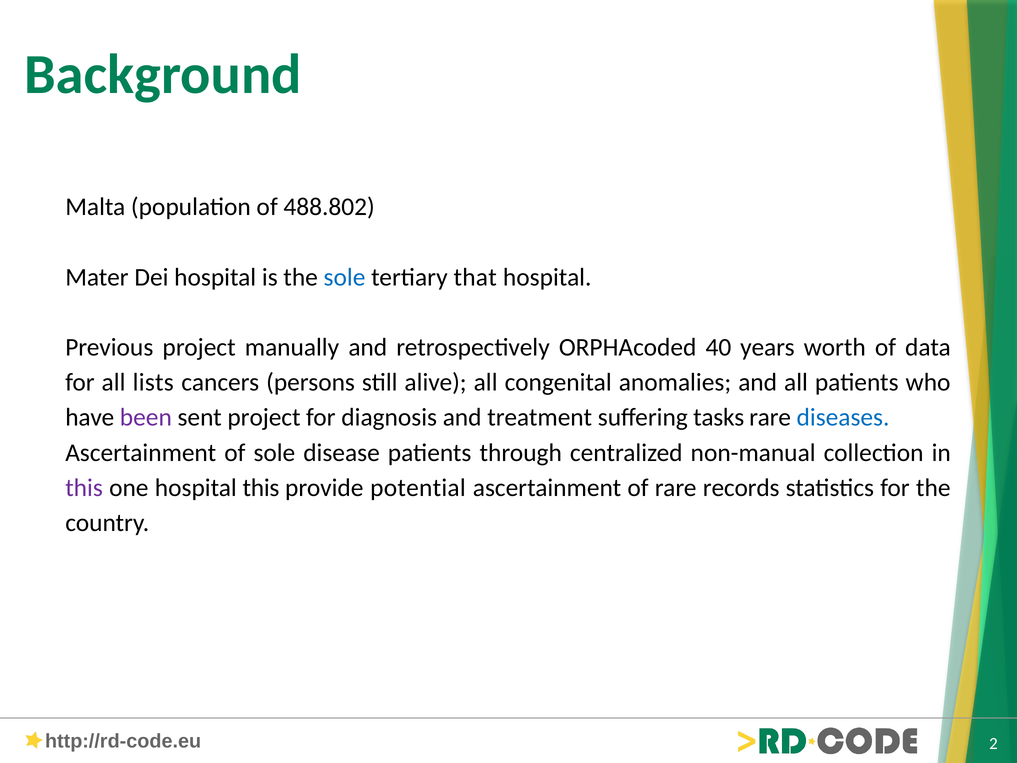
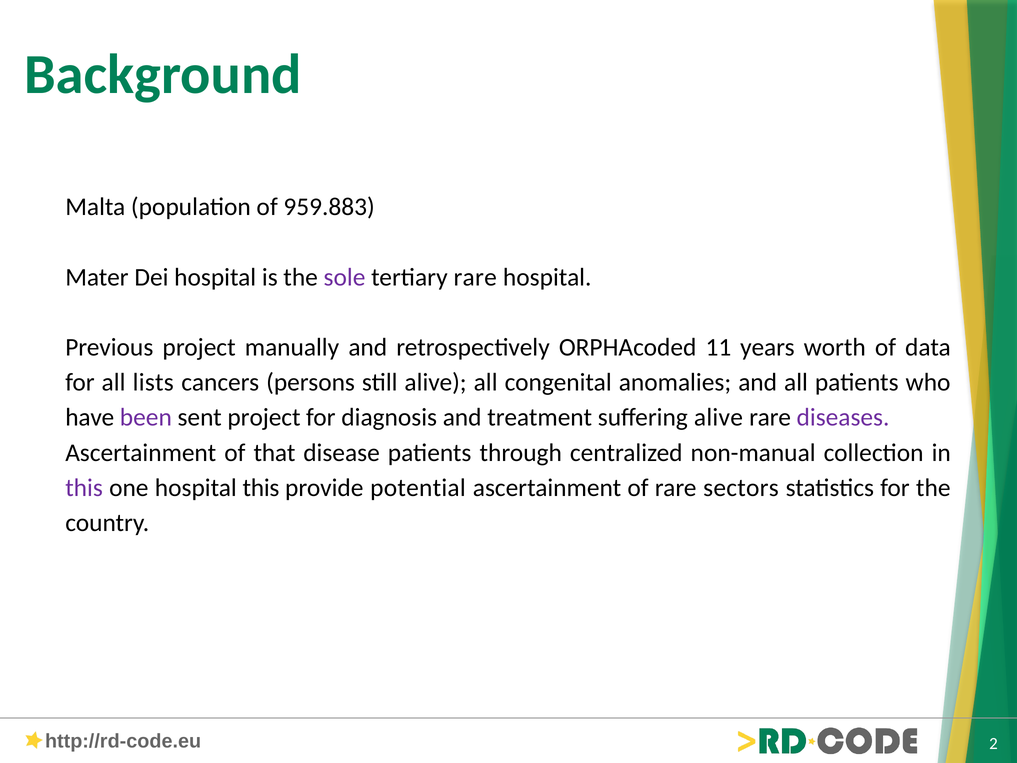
488.802: 488.802 -> 959.883
sole at (344, 277) colour: blue -> purple
tertiary that: that -> rare
40: 40 -> 11
suffering tasks: tasks -> alive
diseases colour: blue -> purple
of sole: sole -> that
records: records -> sectors
